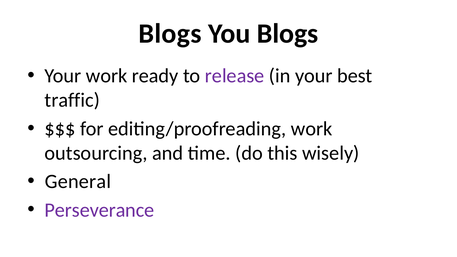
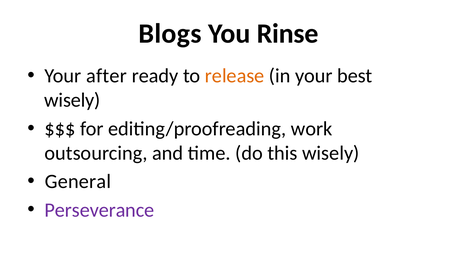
You Blogs: Blogs -> Rinse
Your work: work -> after
release colour: purple -> orange
traffic at (72, 100): traffic -> wisely
